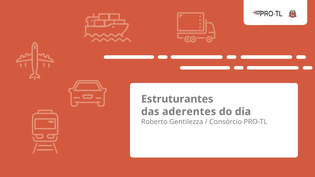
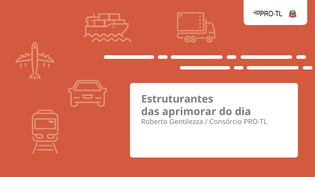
aderentes: aderentes -> aprimorar
